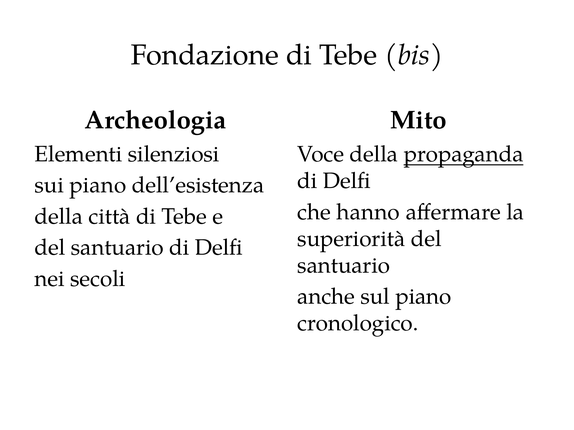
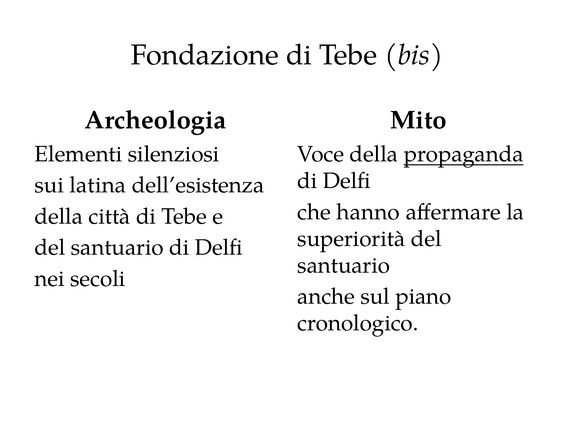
sui piano: piano -> latina
